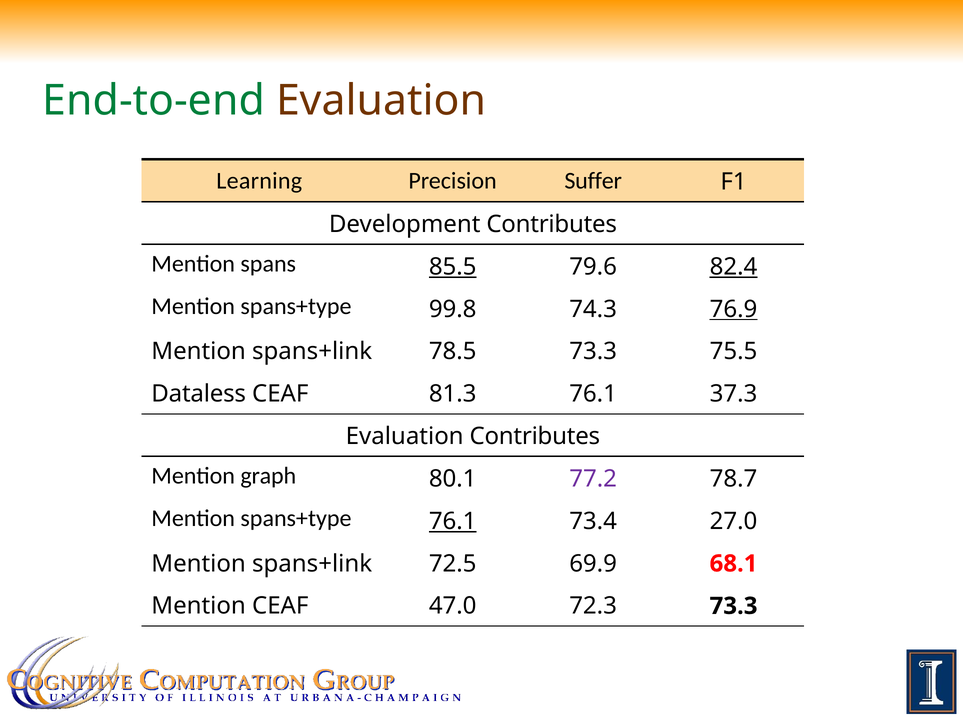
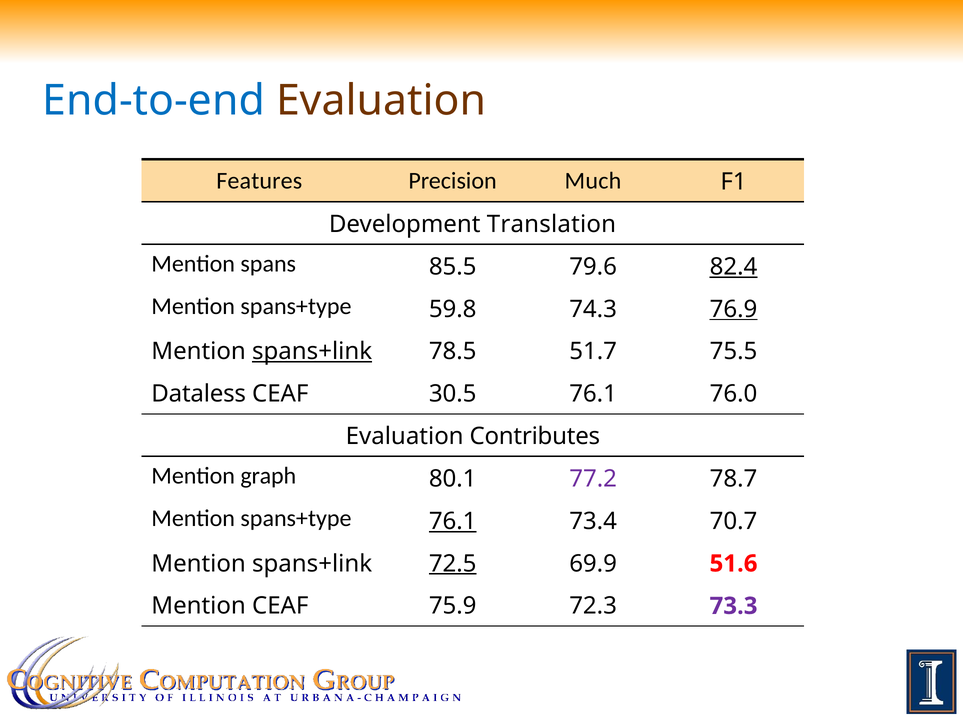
End-to-end colour: green -> blue
Learning: Learning -> Features
Suffer: Suffer -> Much
Development Contributes: Contributes -> Translation
85.5 underline: present -> none
99.8: 99.8 -> 59.8
spans+link at (312, 352) underline: none -> present
78.5 73.3: 73.3 -> 51.7
81.3: 81.3 -> 30.5
37.3: 37.3 -> 76.0
27.0: 27.0 -> 70.7
72.5 underline: none -> present
68.1: 68.1 -> 51.6
47.0: 47.0 -> 75.9
73.3 at (734, 606) colour: black -> purple
